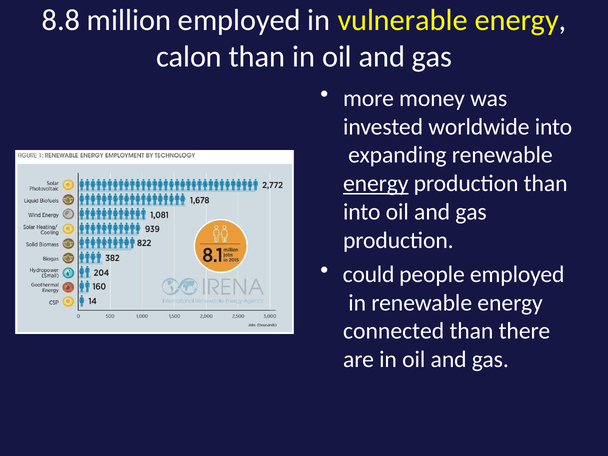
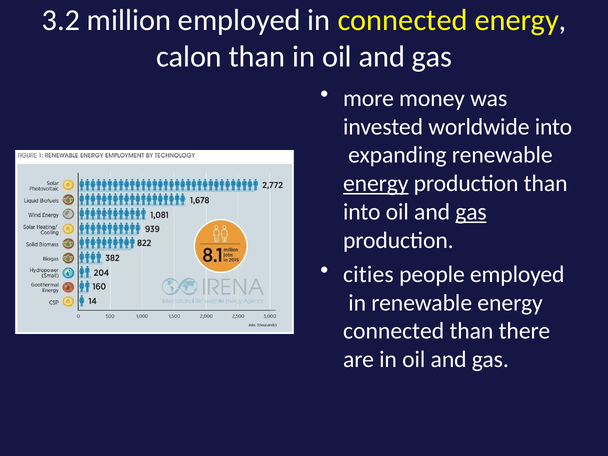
8.8: 8.8 -> 3.2
in vulnerable: vulnerable -> connected
gas at (471, 212) underline: none -> present
could: could -> cities
